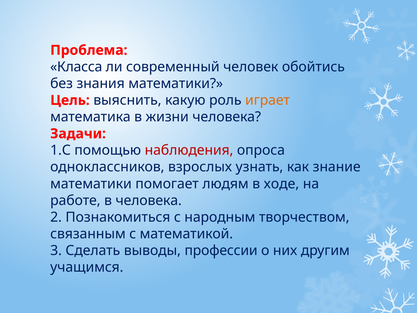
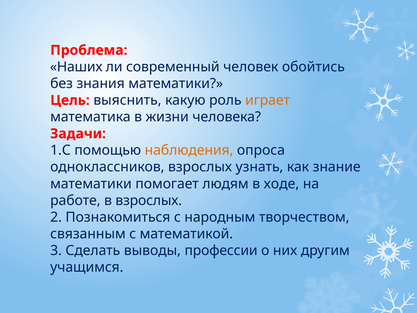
Класса: Класса -> Наших
наблюдения colour: red -> orange
в человека: человека -> взрослых
